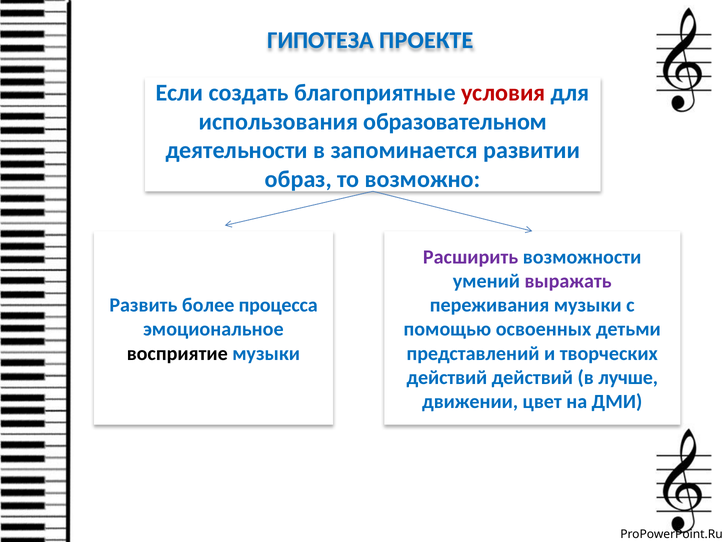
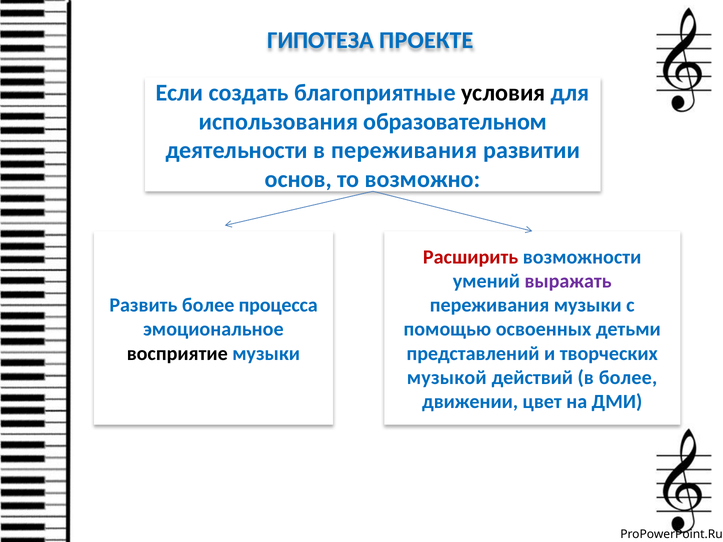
условия colour: red -> black
в запоминается: запоминается -> переживания
образ: образ -> основ
Расширить colour: purple -> red
действий at (447, 378): действий -> музыкой
в лучше: лучше -> более
